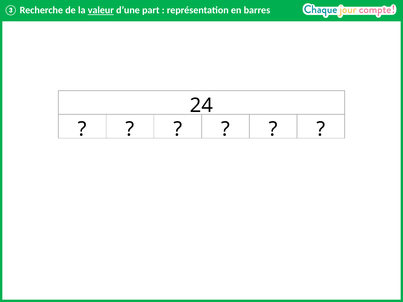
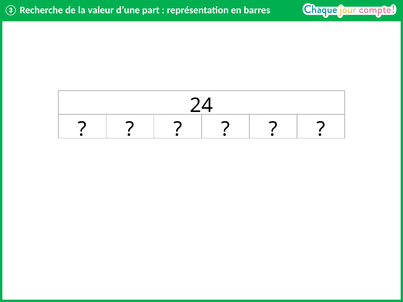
valeur underline: present -> none
